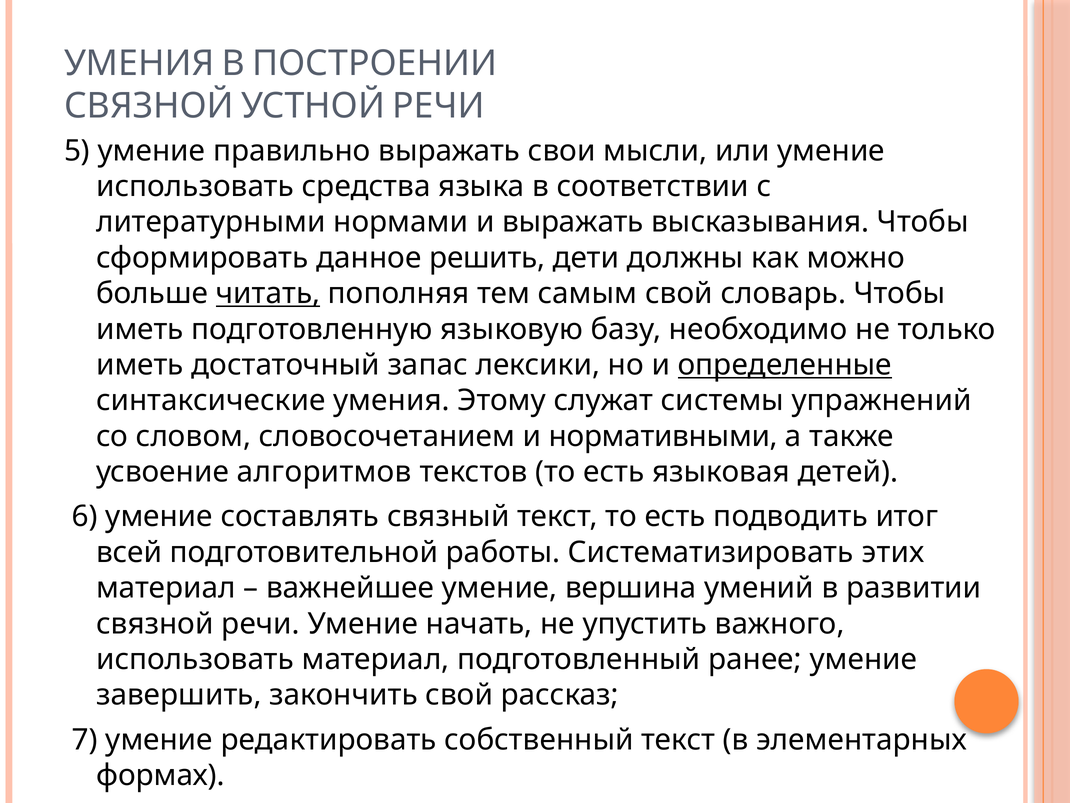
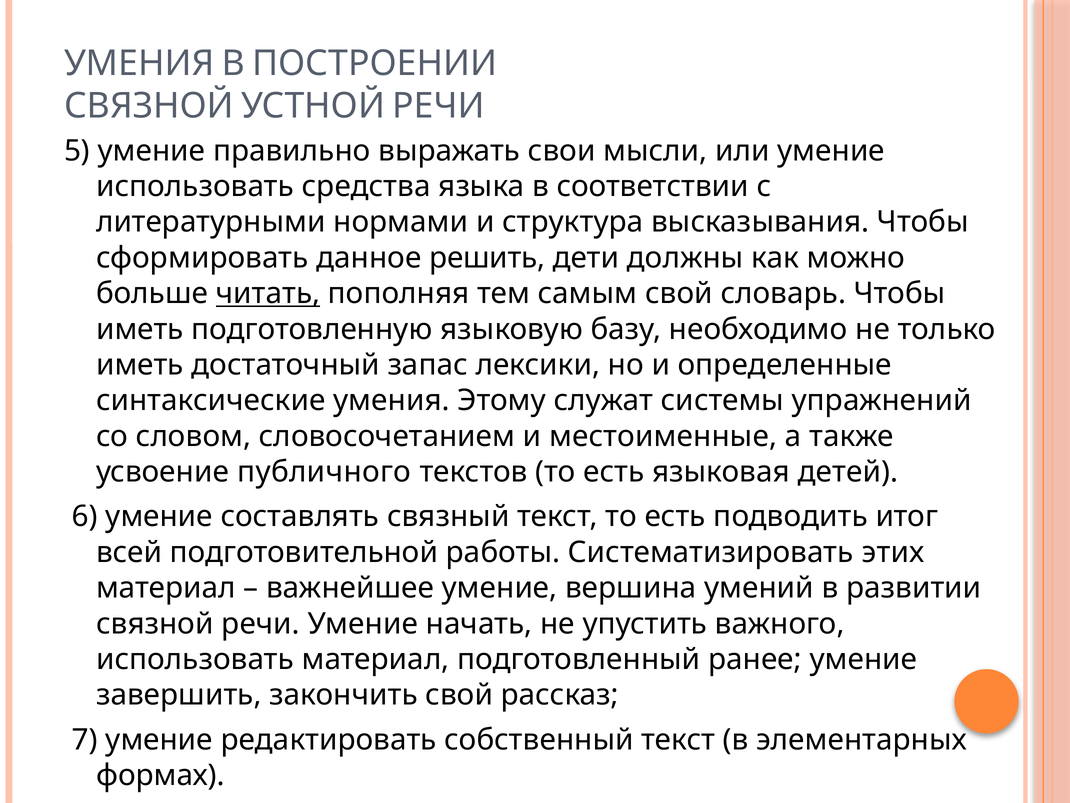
и выражать: выражать -> структура
определенные underline: present -> none
нормативными: нормативными -> местоименные
алгоритмов: алгоритмов -> публичного
